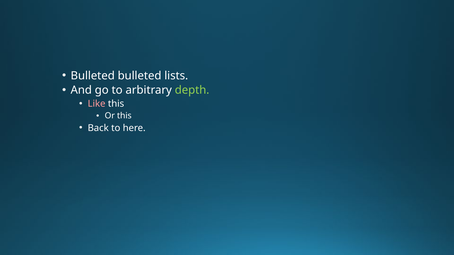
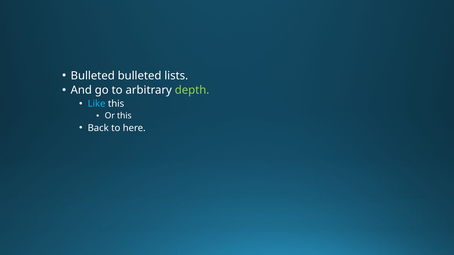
Like colour: pink -> light blue
